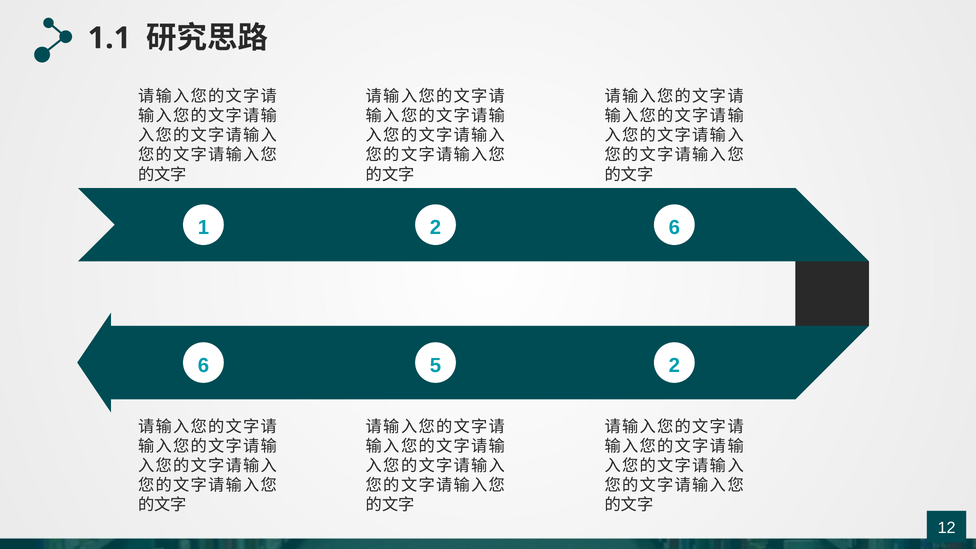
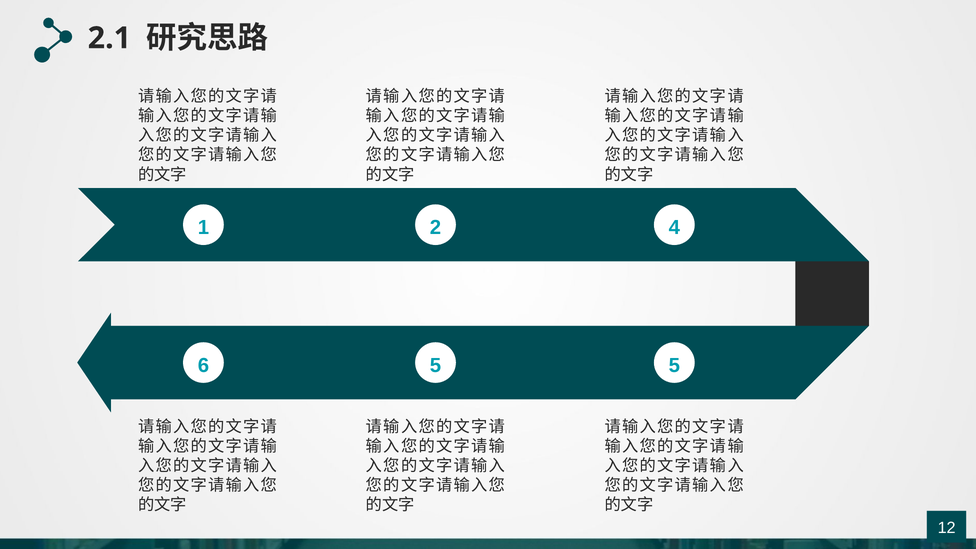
1.1: 1.1 -> 2.1
2 6: 6 -> 4
5 2: 2 -> 5
